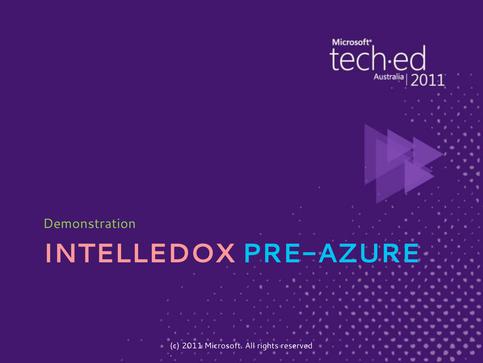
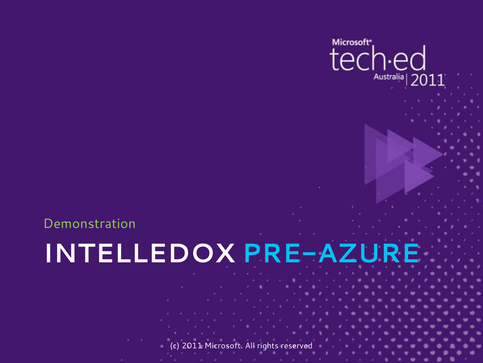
INTELLEDOX colour: pink -> white
